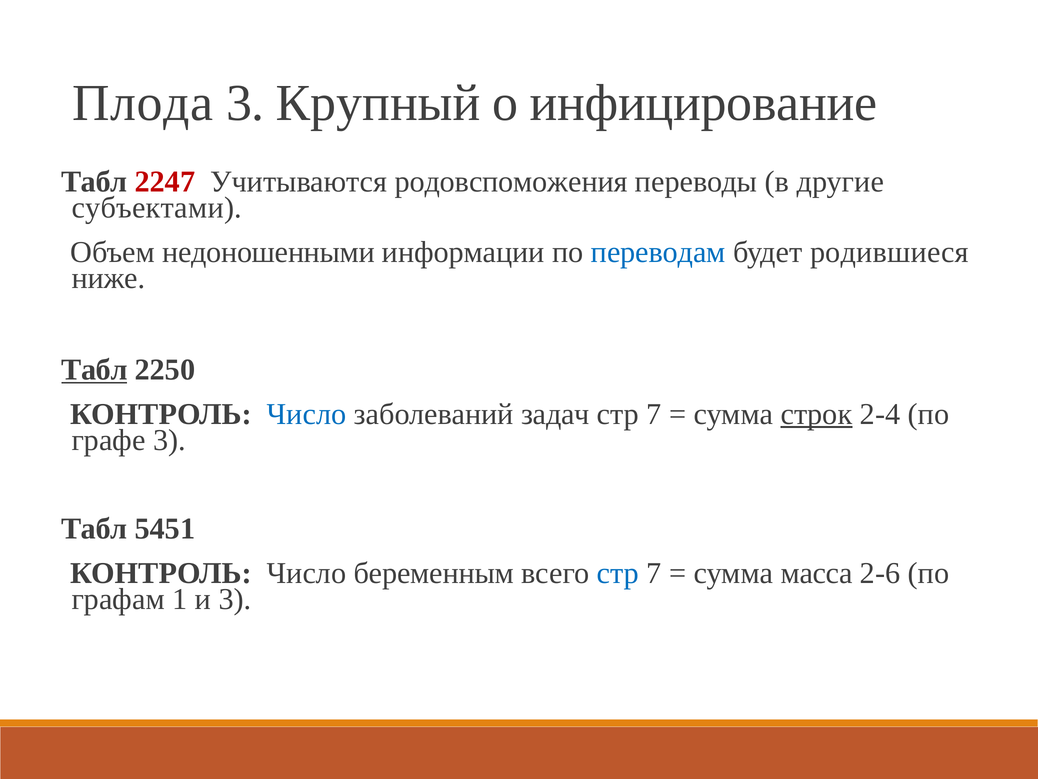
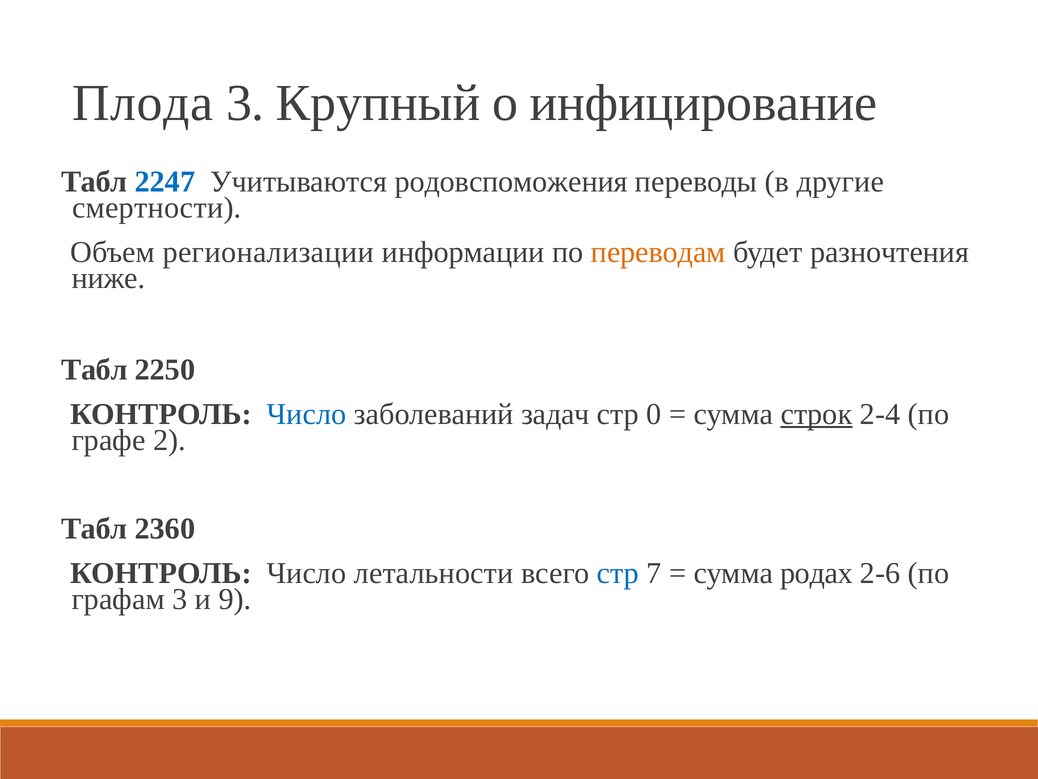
2247 colour: red -> blue
субъектами: субъектами -> смертности
недоношенными: недоношенными -> регионализации
переводам colour: blue -> orange
родившиеся: родившиеся -> разночтения
Табл at (94, 369) underline: present -> none
7 at (654, 414): 7 -> 0
графе 3: 3 -> 2
5451: 5451 -> 2360
беременным: беременным -> летальности
масса: масса -> родах
графам 1: 1 -> 3
и 3: 3 -> 9
